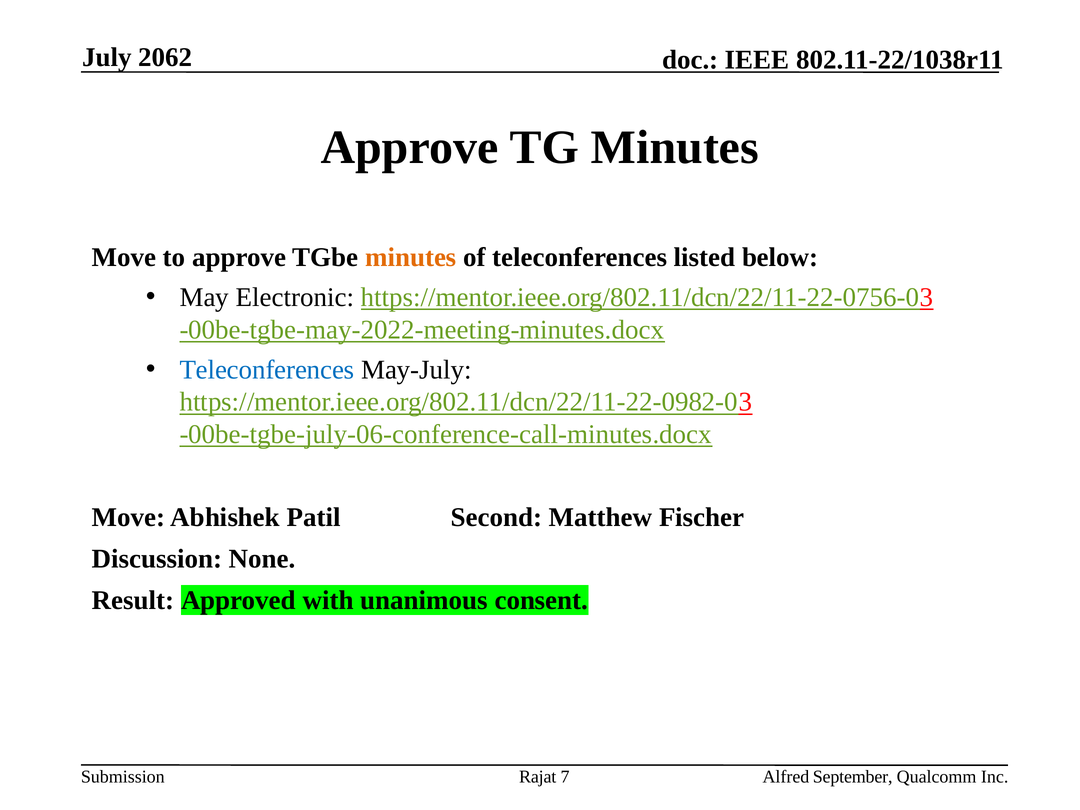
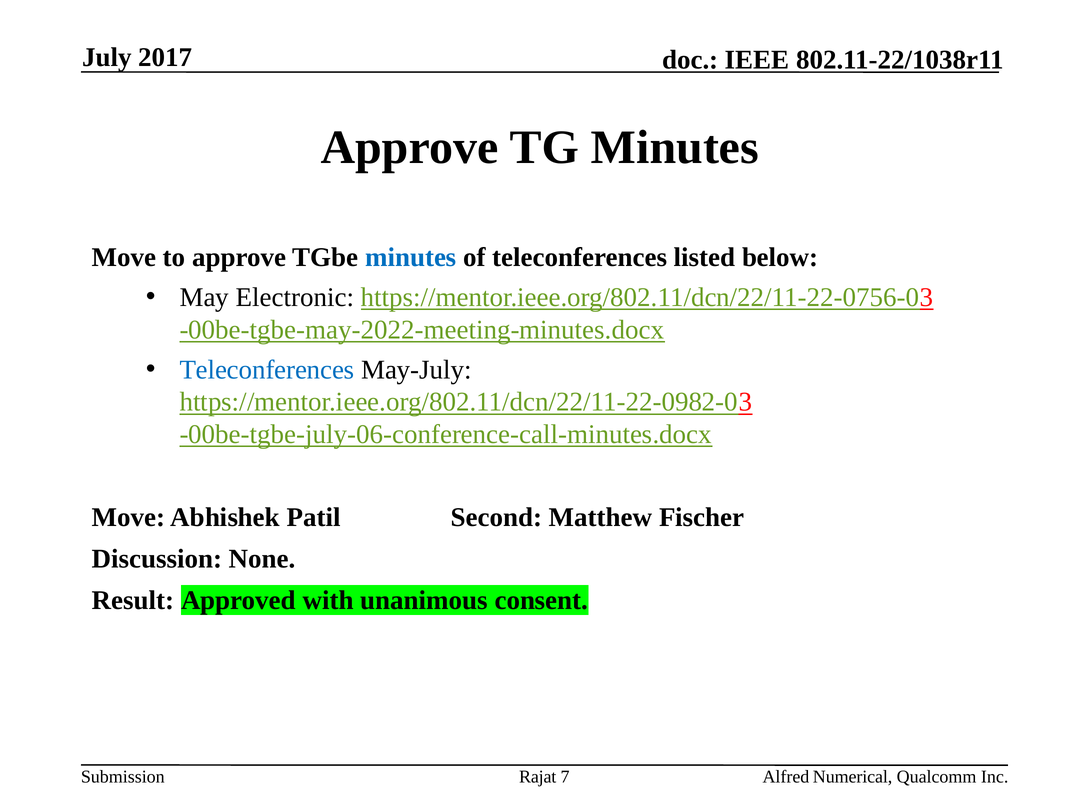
2062: 2062 -> 2017
minutes at (411, 258) colour: orange -> blue
September: September -> Numerical
